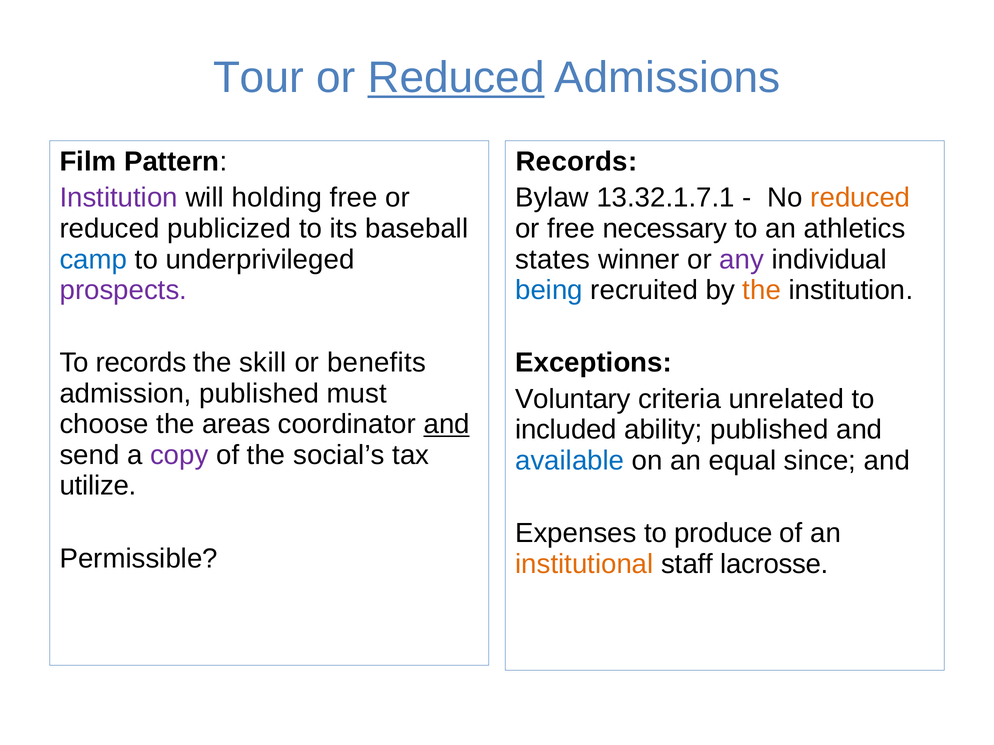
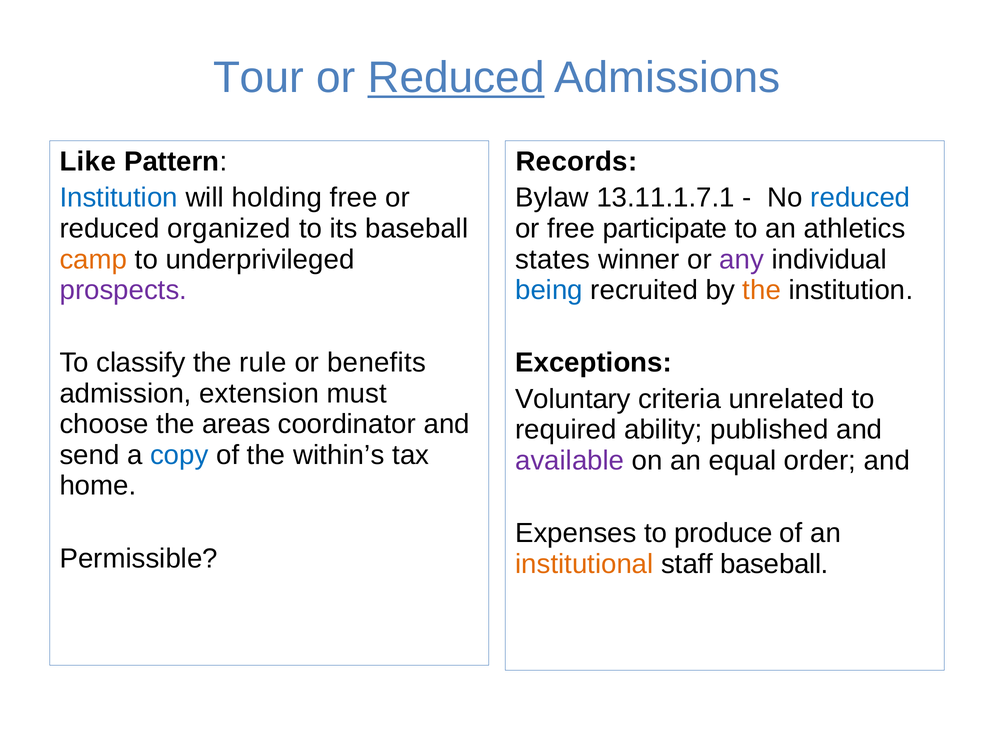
Film: Film -> Like
Institution at (119, 198) colour: purple -> blue
13.32.1.7.1: 13.32.1.7.1 -> 13.11.1.7.1
reduced at (860, 198) colour: orange -> blue
publicized: publicized -> organized
necessary: necessary -> participate
camp colour: blue -> orange
To records: records -> classify
skill: skill -> rule
admission published: published -> extension
and at (447, 425) underline: present -> none
included: included -> required
copy colour: purple -> blue
social’s: social’s -> within’s
available colour: blue -> purple
since: since -> order
utilize: utilize -> home
staff lacrosse: lacrosse -> baseball
